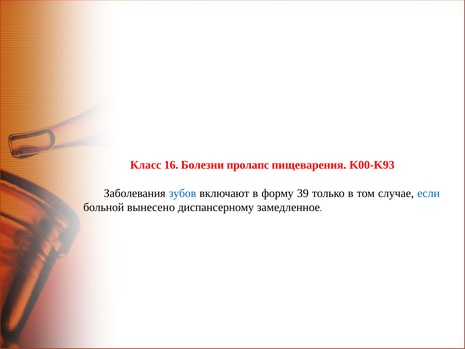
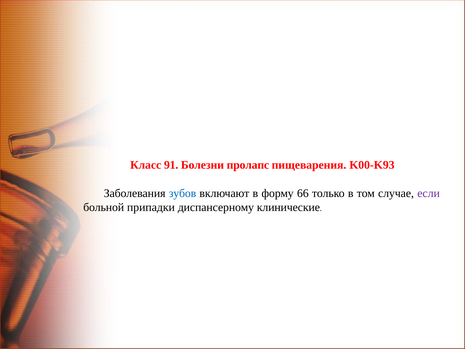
16: 16 -> 91
39: 39 -> 66
если colour: blue -> purple
вынесено: вынесено -> припадки
замедленное: замедленное -> клинические
